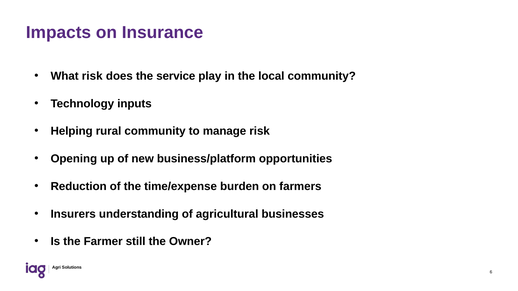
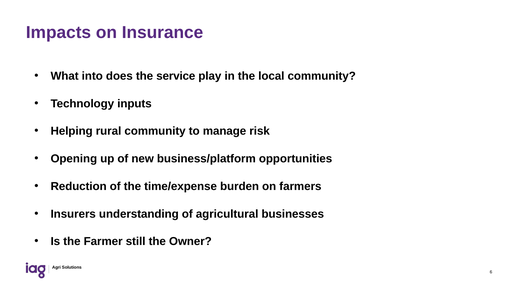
What risk: risk -> into
